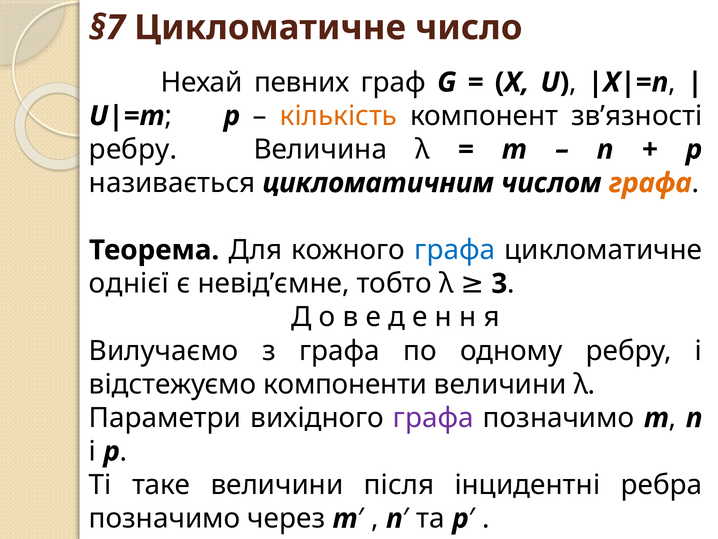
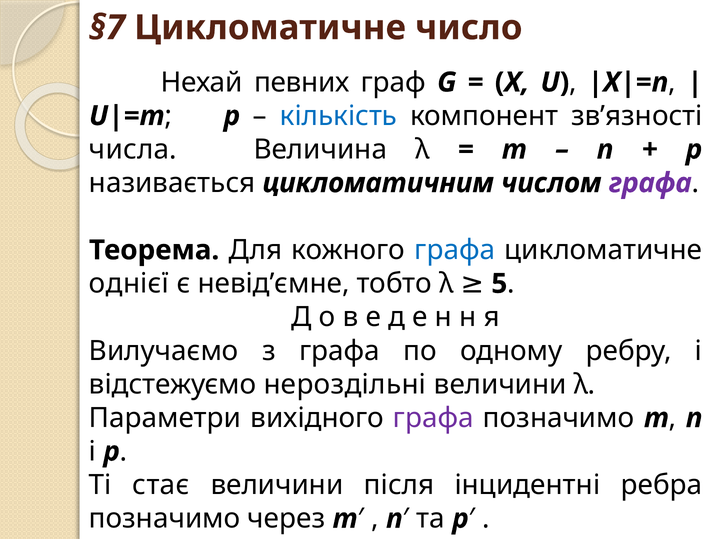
кількість colour: orange -> blue
ребру at (133, 149): ребру -> числа
графа at (650, 183) colour: orange -> purple
3: 3 -> 5
компоненти: компоненти -> нероздільні
таке: таке -> стає
